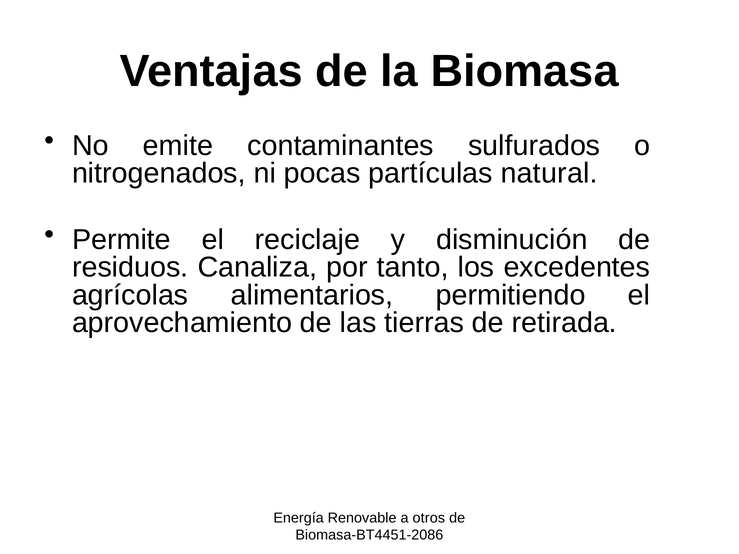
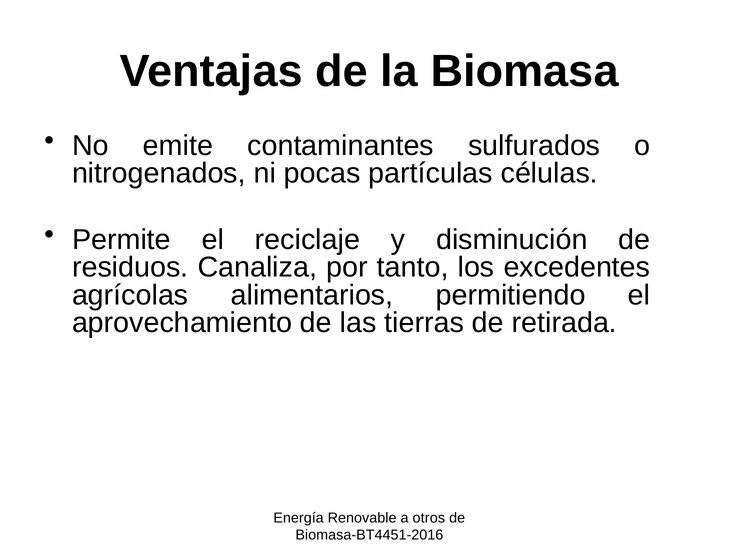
natural: natural -> células
Biomasa-BT4451-2086: Biomasa-BT4451-2086 -> Biomasa-BT4451-2016
